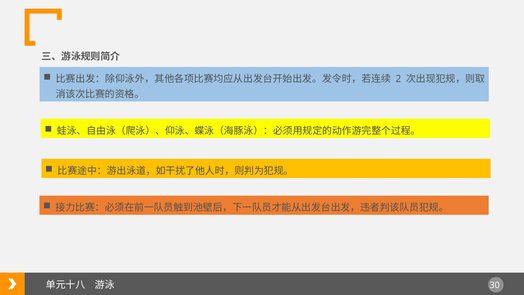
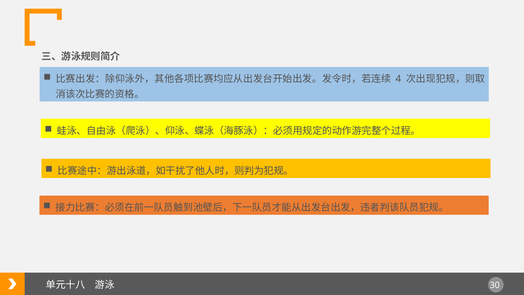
2: 2 -> 4
